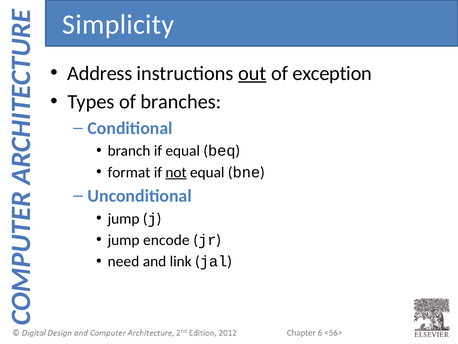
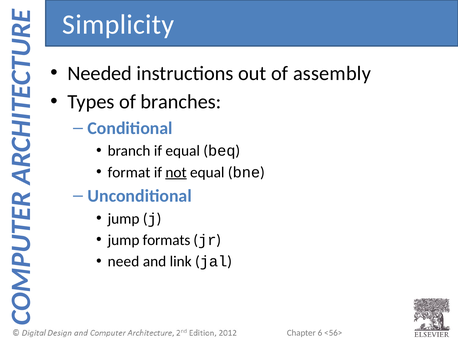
Address: Address -> Needed
out underline: present -> none
exception: exception -> assembly
encode: encode -> formats
